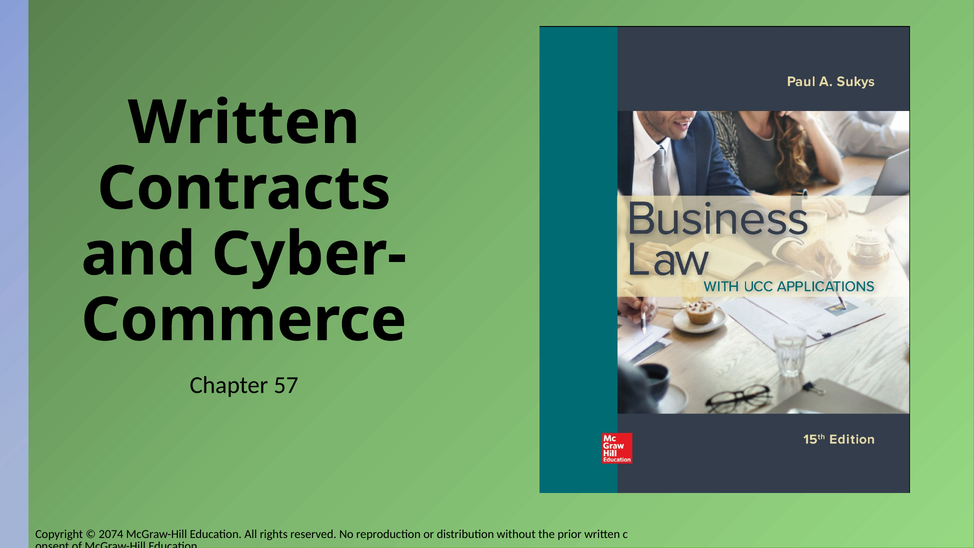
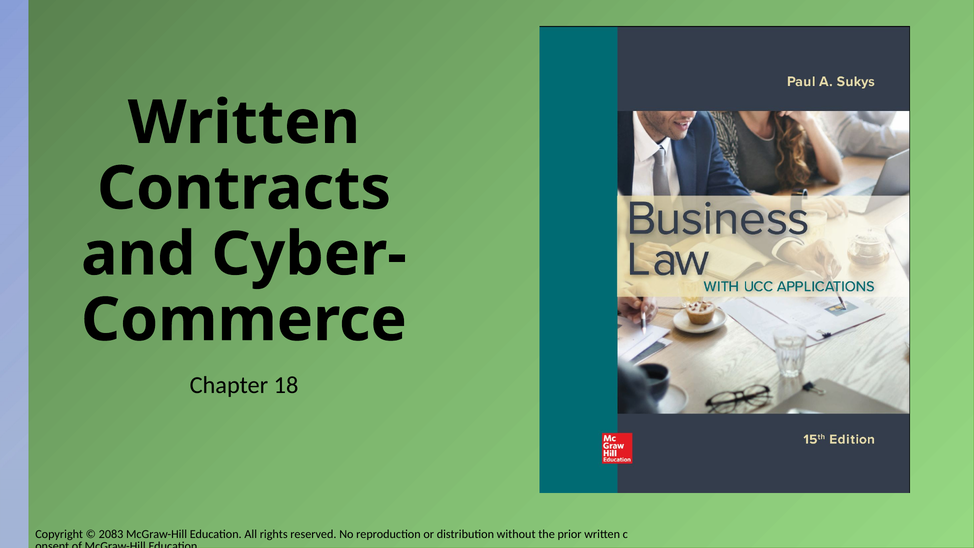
57: 57 -> 18
2074: 2074 -> 2083
